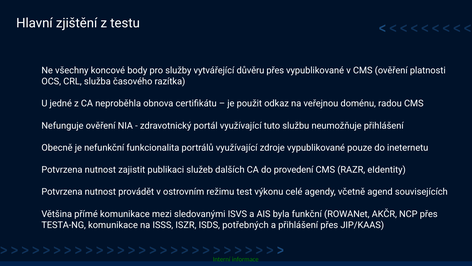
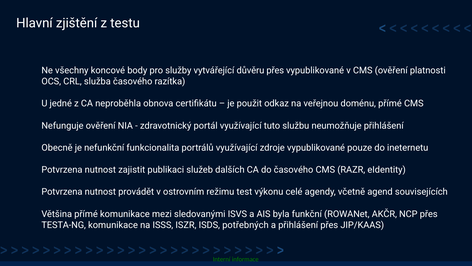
doménu radou: radou -> přímé
do provedení: provedení -> časového
